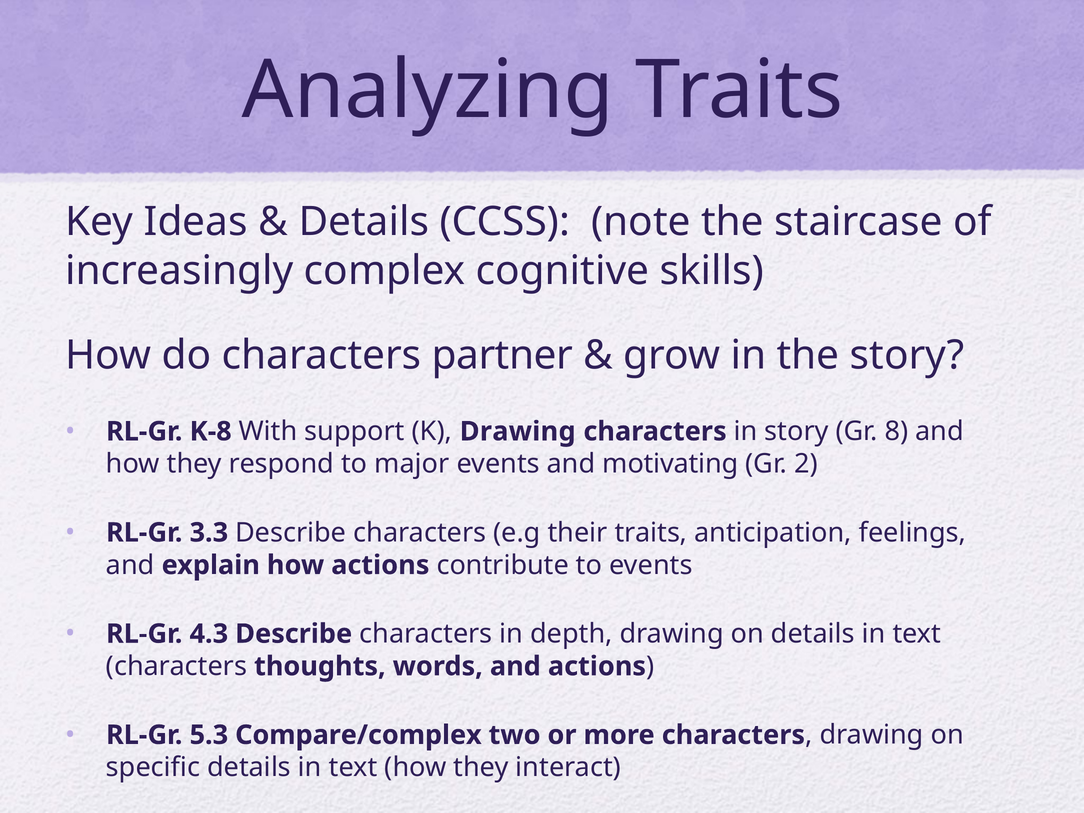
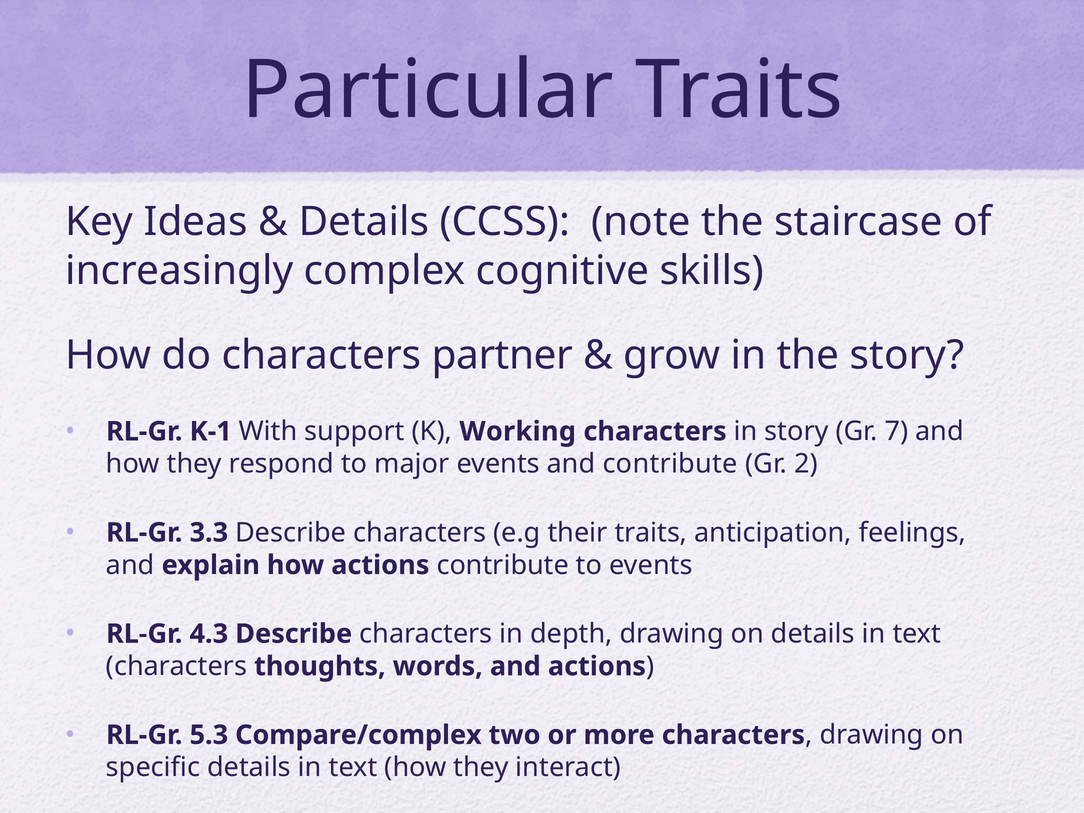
Analyzing: Analyzing -> Particular
K-8: K-8 -> K-1
K Drawing: Drawing -> Working
8: 8 -> 7
and motivating: motivating -> contribute
